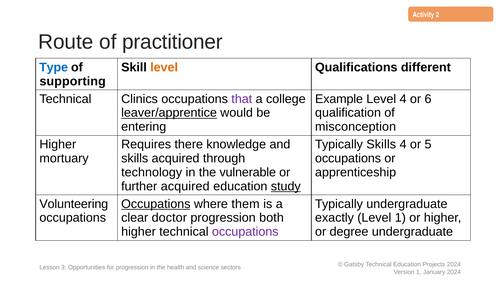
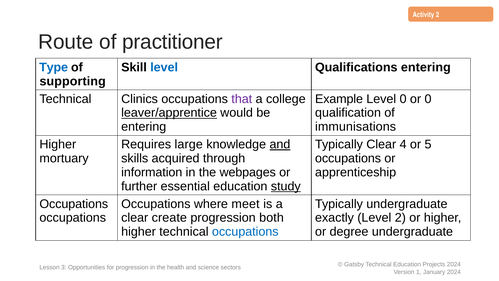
level at (164, 67) colour: orange -> blue
Qualifications different: different -> entering
Level 4: 4 -> 0
or 6: 6 -> 0
misconception: misconception -> immunisations
there: there -> large
and at (280, 144) underline: none -> present
Typically Skills: Skills -> Clear
technology: technology -> information
vulnerable: vulnerable -> webpages
further acquired: acquired -> essential
Volunteering at (74, 204): Volunteering -> Occupations
Occupations at (156, 204) underline: present -> none
them: them -> meet
doctor: doctor -> create
Level 1: 1 -> 2
occupations at (245, 232) colour: purple -> blue
